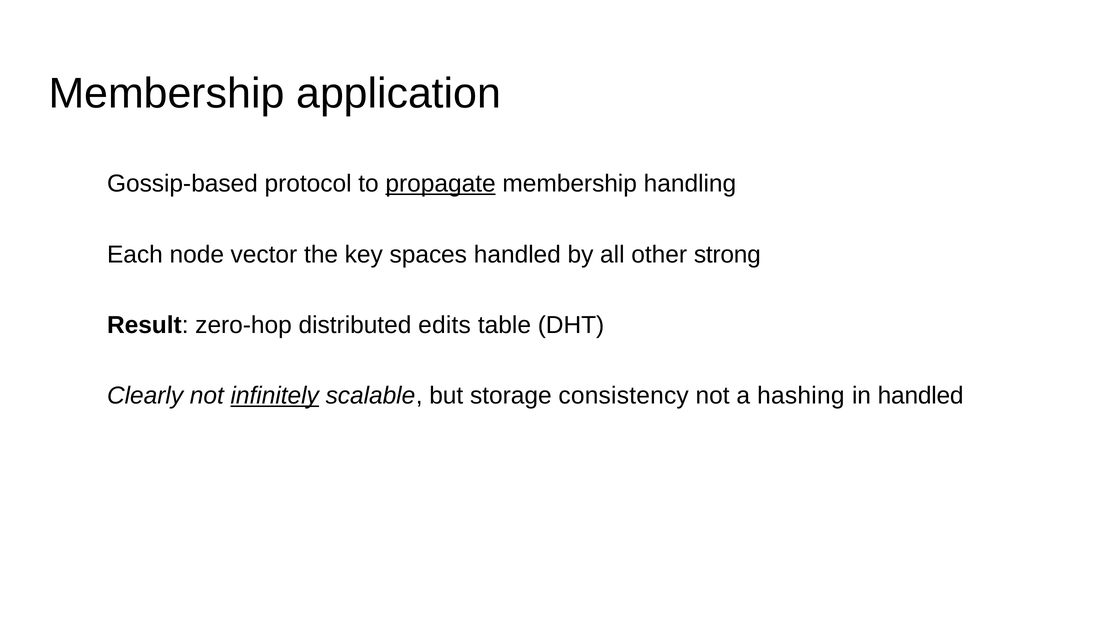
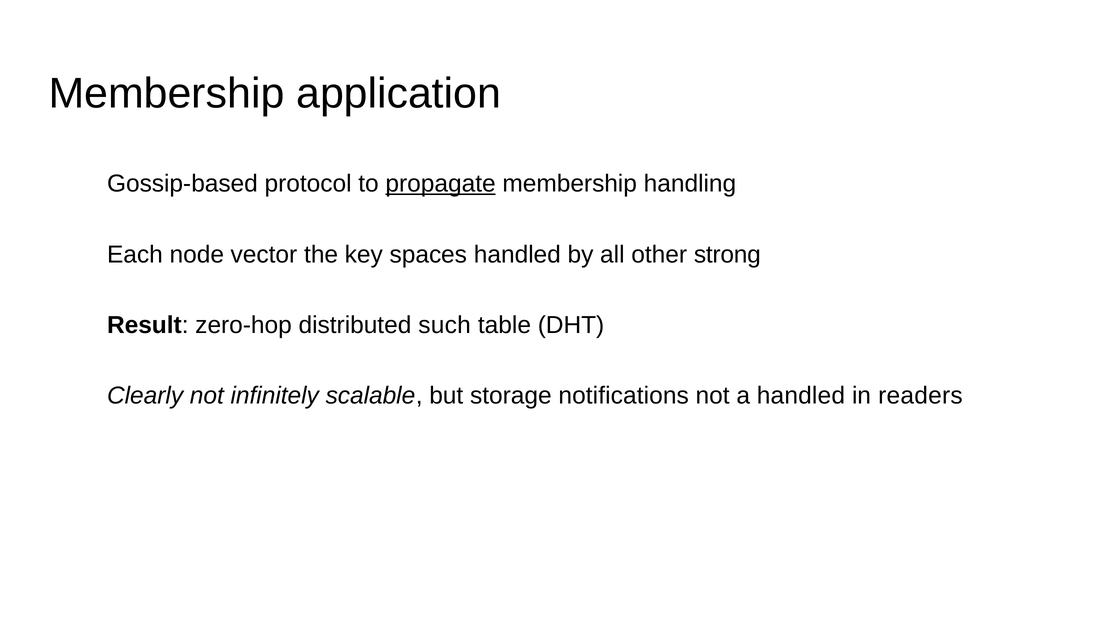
edits: edits -> such
infinitely underline: present -> none
consistency: consistency -> notifications
a hashing: hashing -> handled
in handled: handled -> readers
